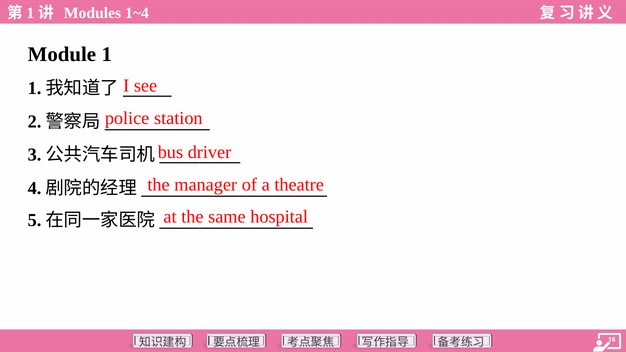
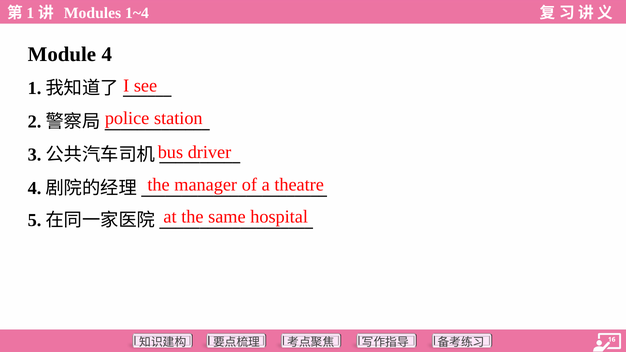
Module 1: 1 -> 4
